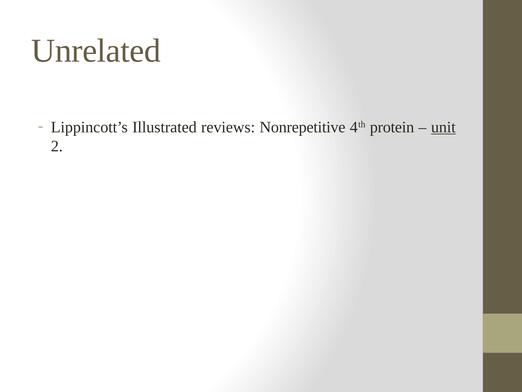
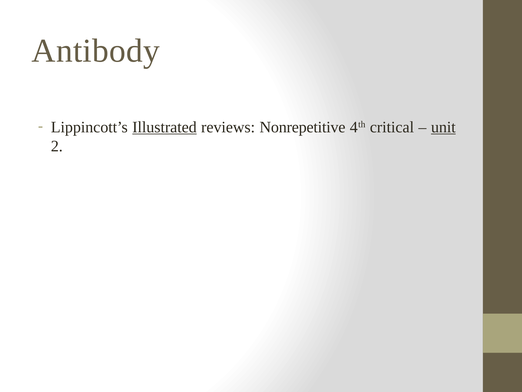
Unrelated: Unrelated -> Antibody
Illustrated underline: none -> present
protein: protein -> critical
